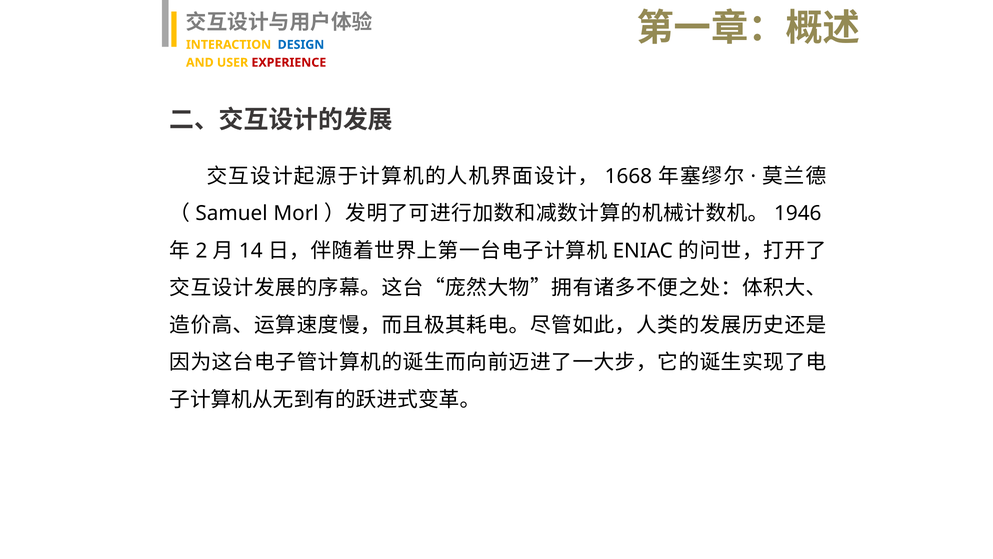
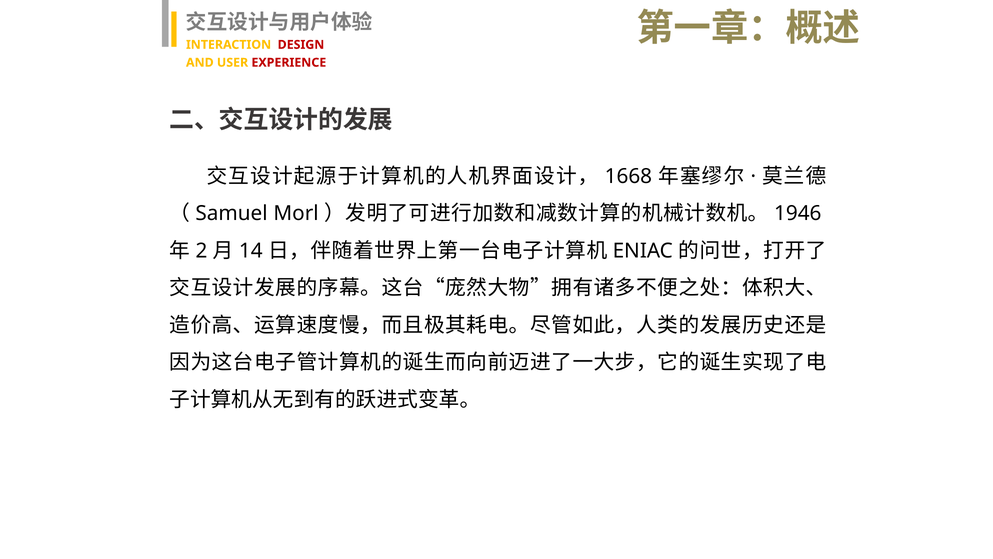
DESIGN colour: blue -> red
